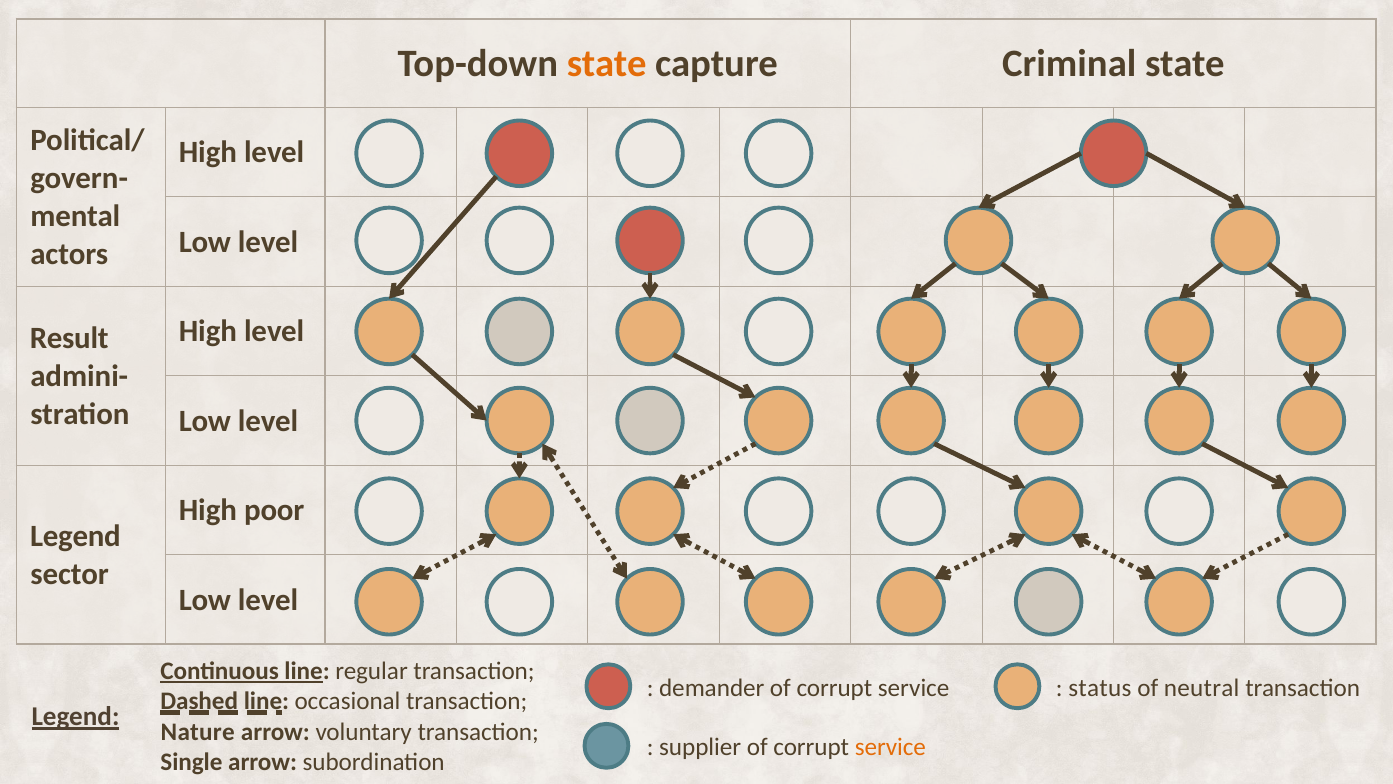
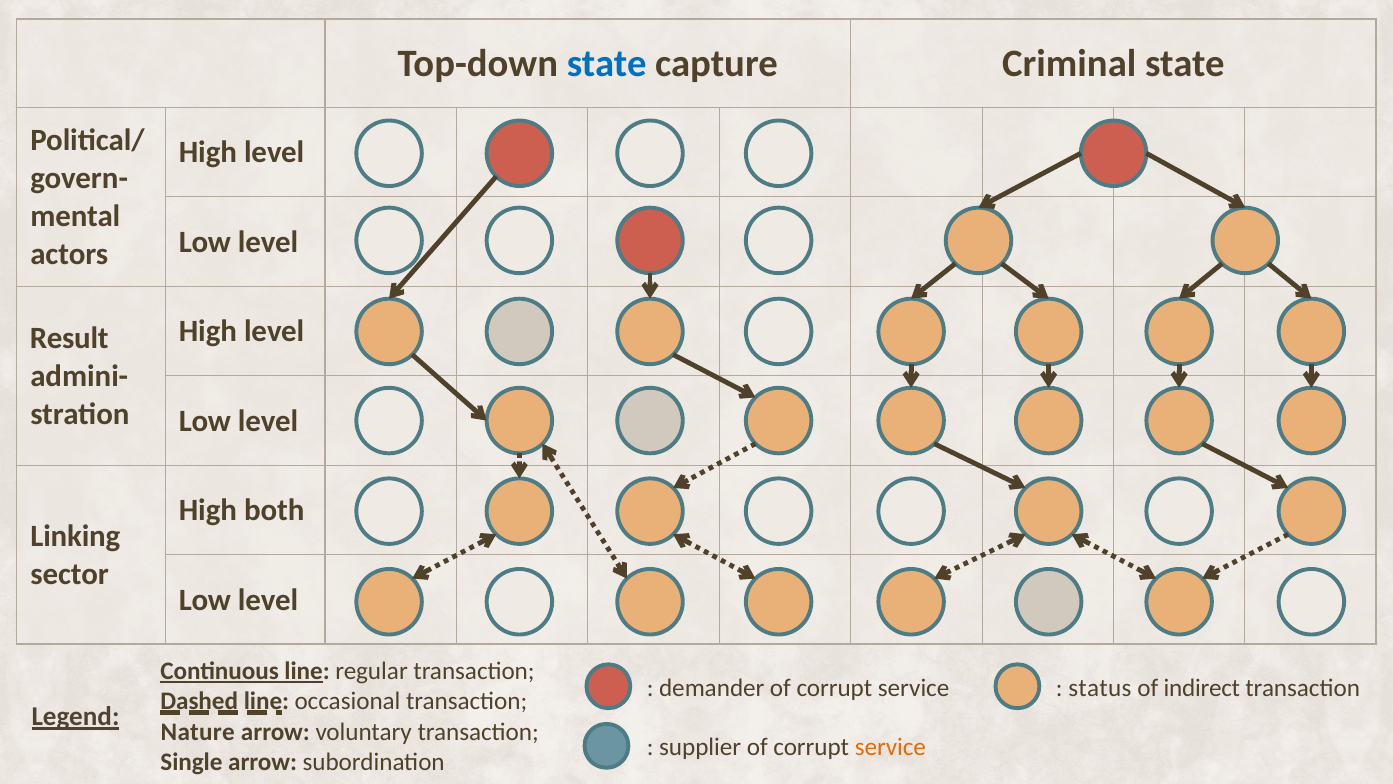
state at (607, 63) colour: orange -> blue
poor: poor -> both
Legend at (75, 536): Legend -> Linking
neutral: neutral -> indirect
